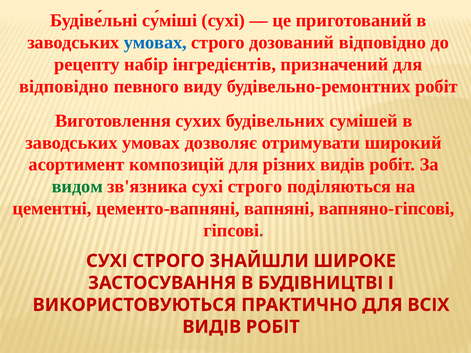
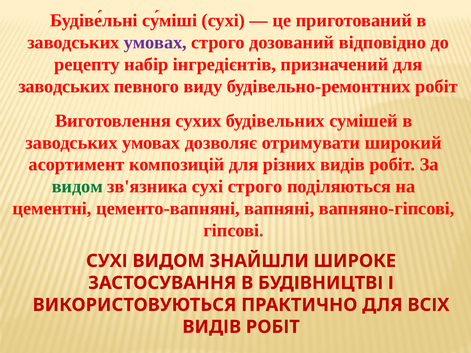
умовах at (155, 43) colour: blue -> purple
відповідно at (64, 87): відповідно -> заводських
СТРОГО at (169, 261): СТРОГО -> ВИДОМ
